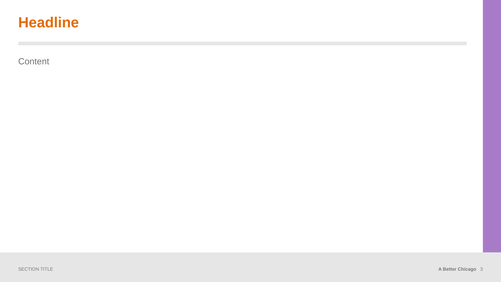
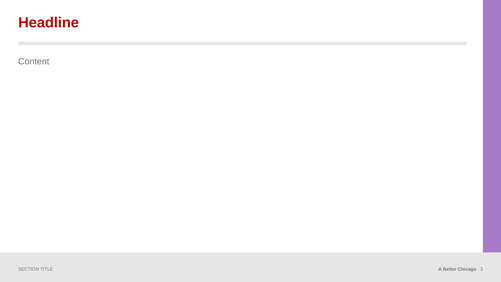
Headline colour: orange -> red
